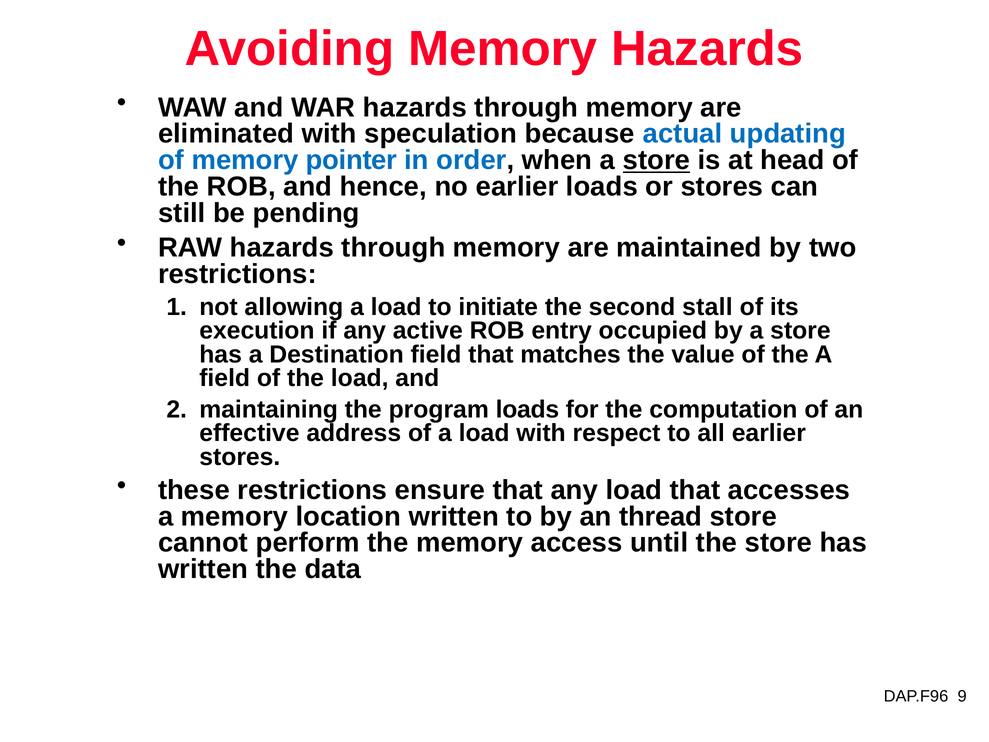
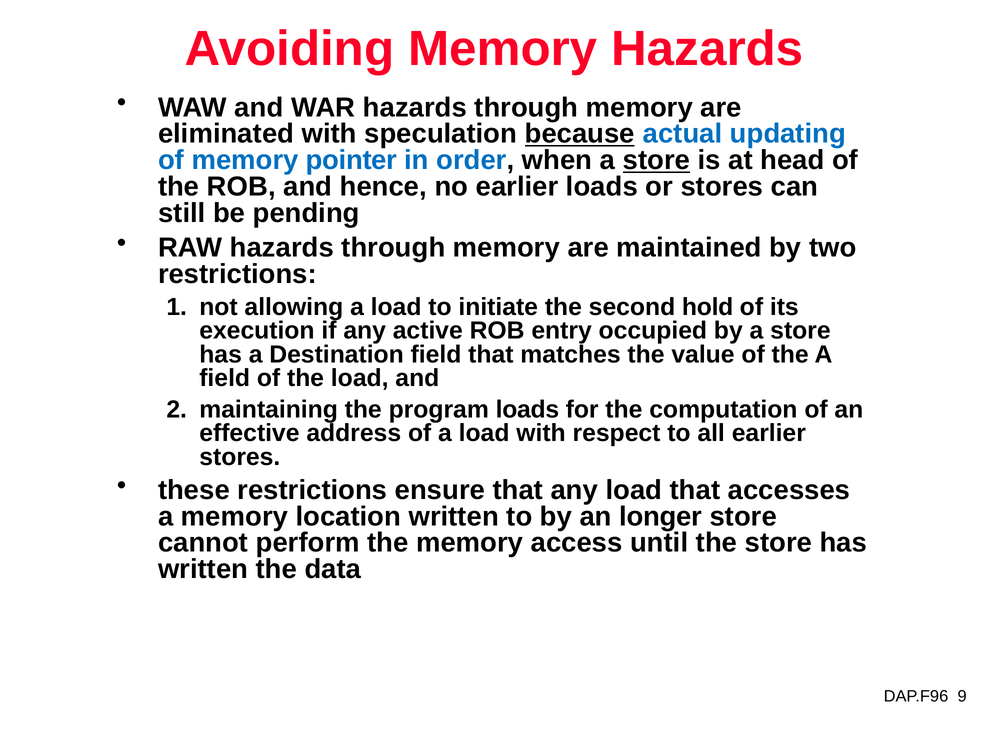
because underline: none -> present
stall: stall -> hold
thread: thread -> longer
